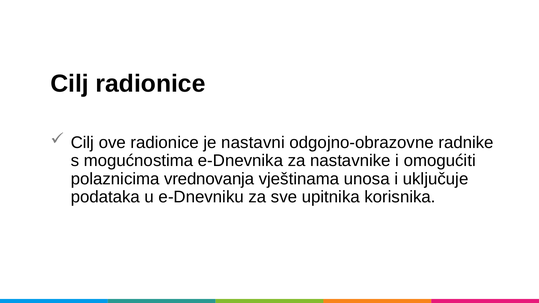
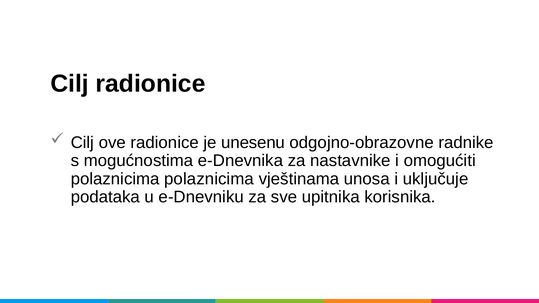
nastavni: nastavni -> unesenu
polaznicima vrednovanja: vrednovanja -> polaznicima
